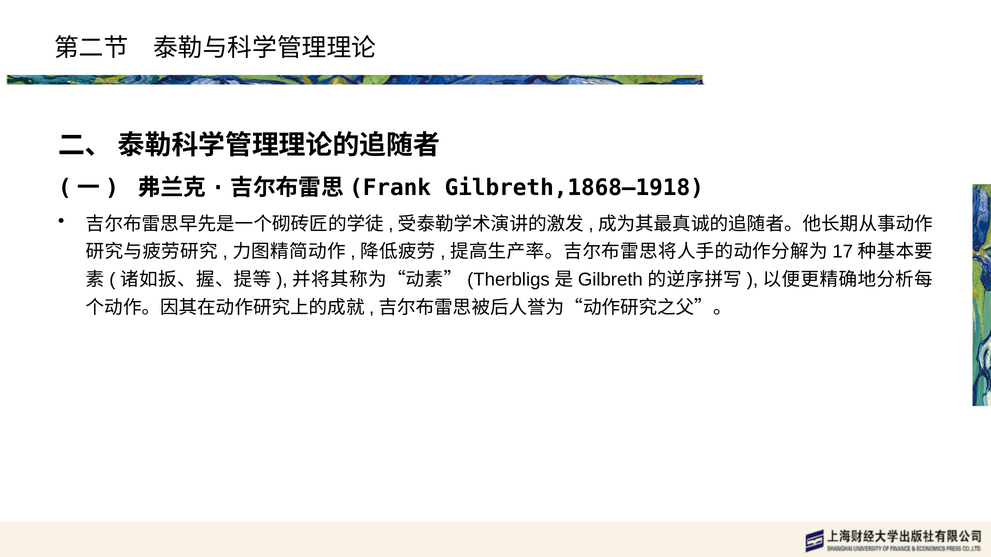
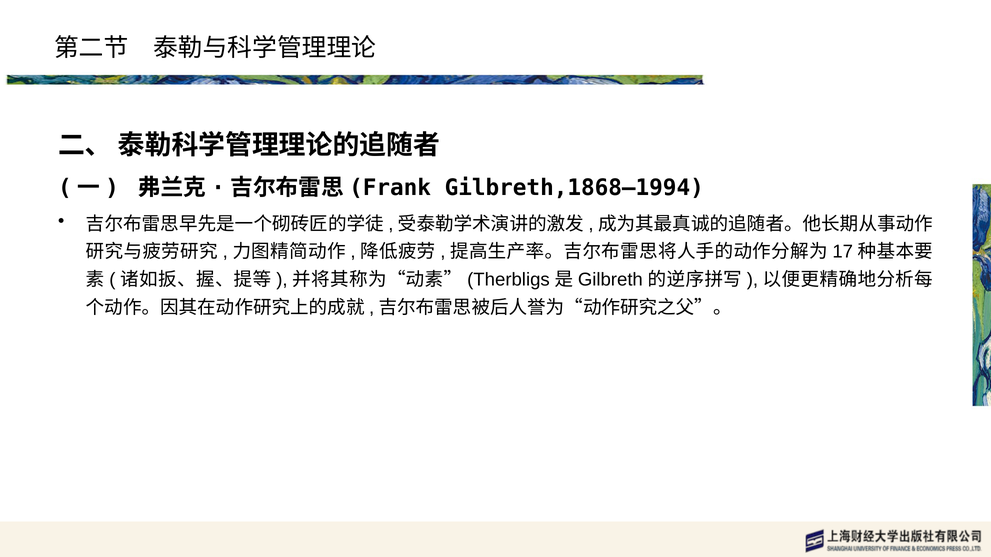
Gilbreth,1868—1918: Gilbreth,1868—1918 -> Gilbreth,1868—1994
